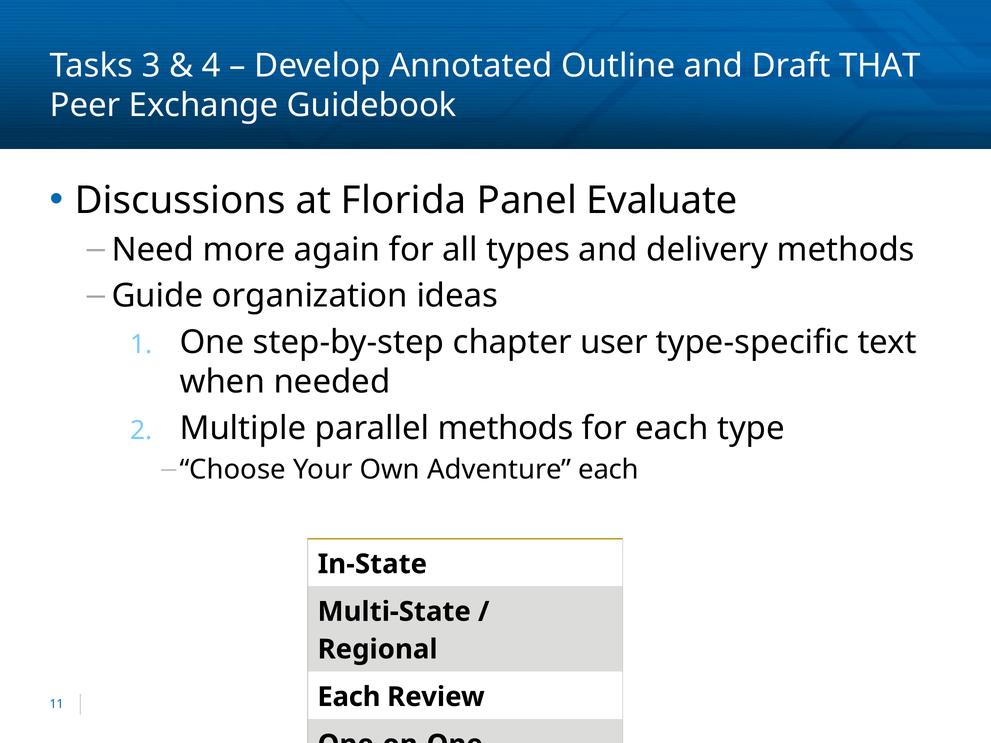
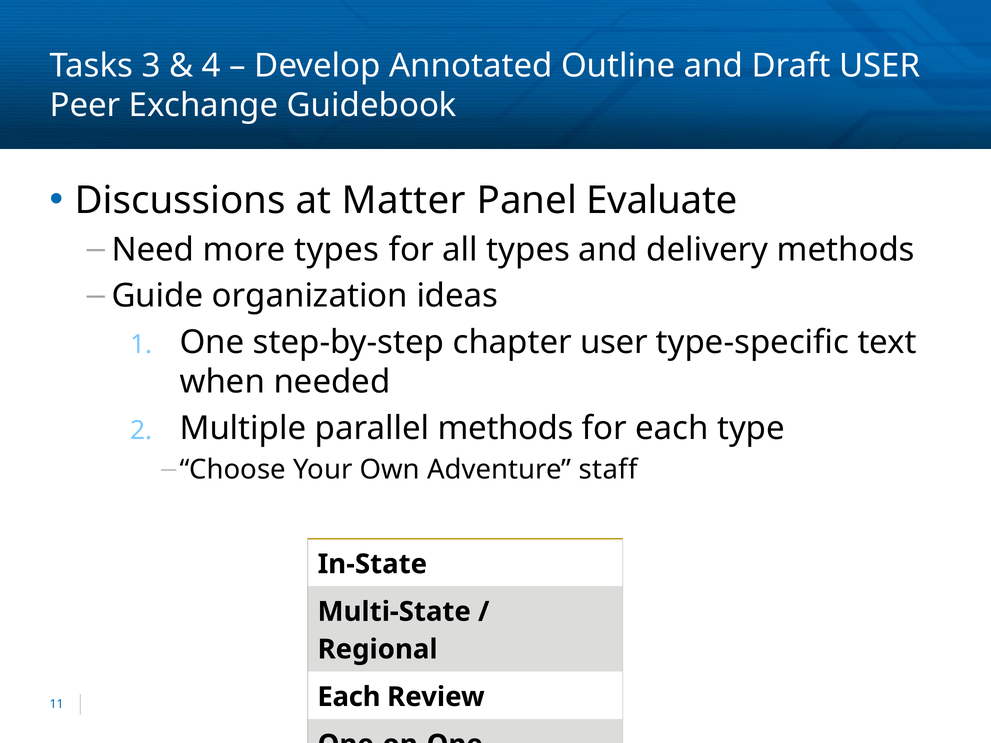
Draft THAT: THAT -> USER
Florida: Florida -> Matter
more again: again -> types
Adventure each: each -> staff
